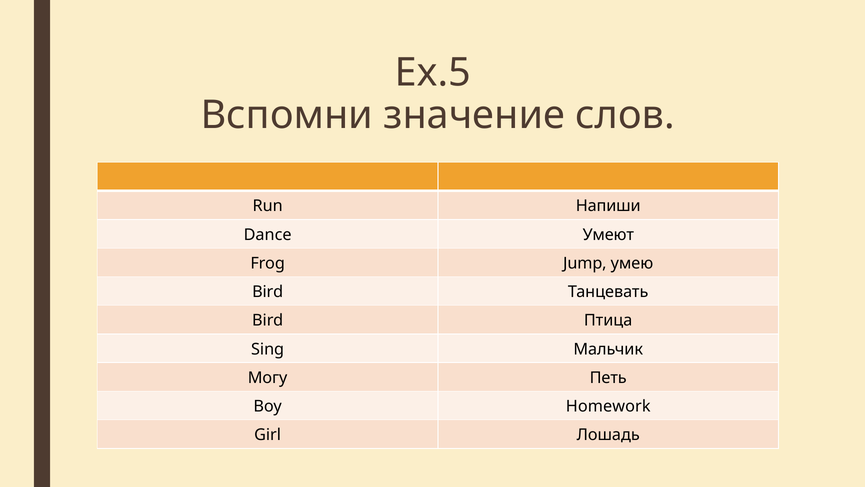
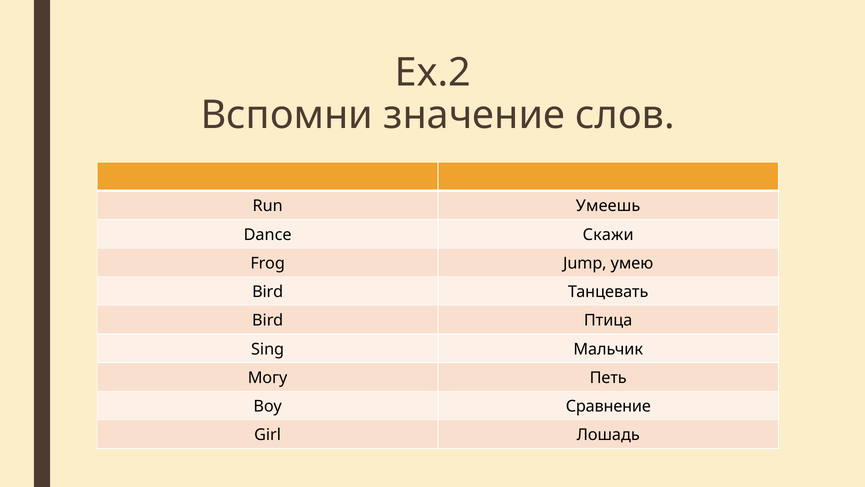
Ex.5: Ex.5 -> Ex.2
Напиши: Напиши -> Умеешь
Умеют: Умеют -> Скажи
Homework: Homework -> Сравнение
